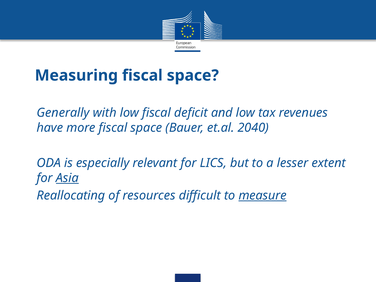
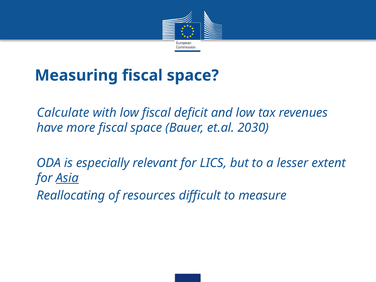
Generally: Generally -> Calculate
2040: 2040 -> 2030
measure underline: present -> none
